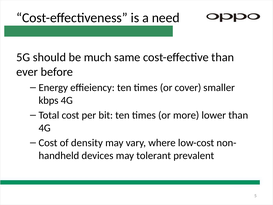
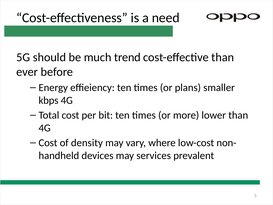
same: same -> trend
cover: cover -> plans
tolerant: tolerant -> services
